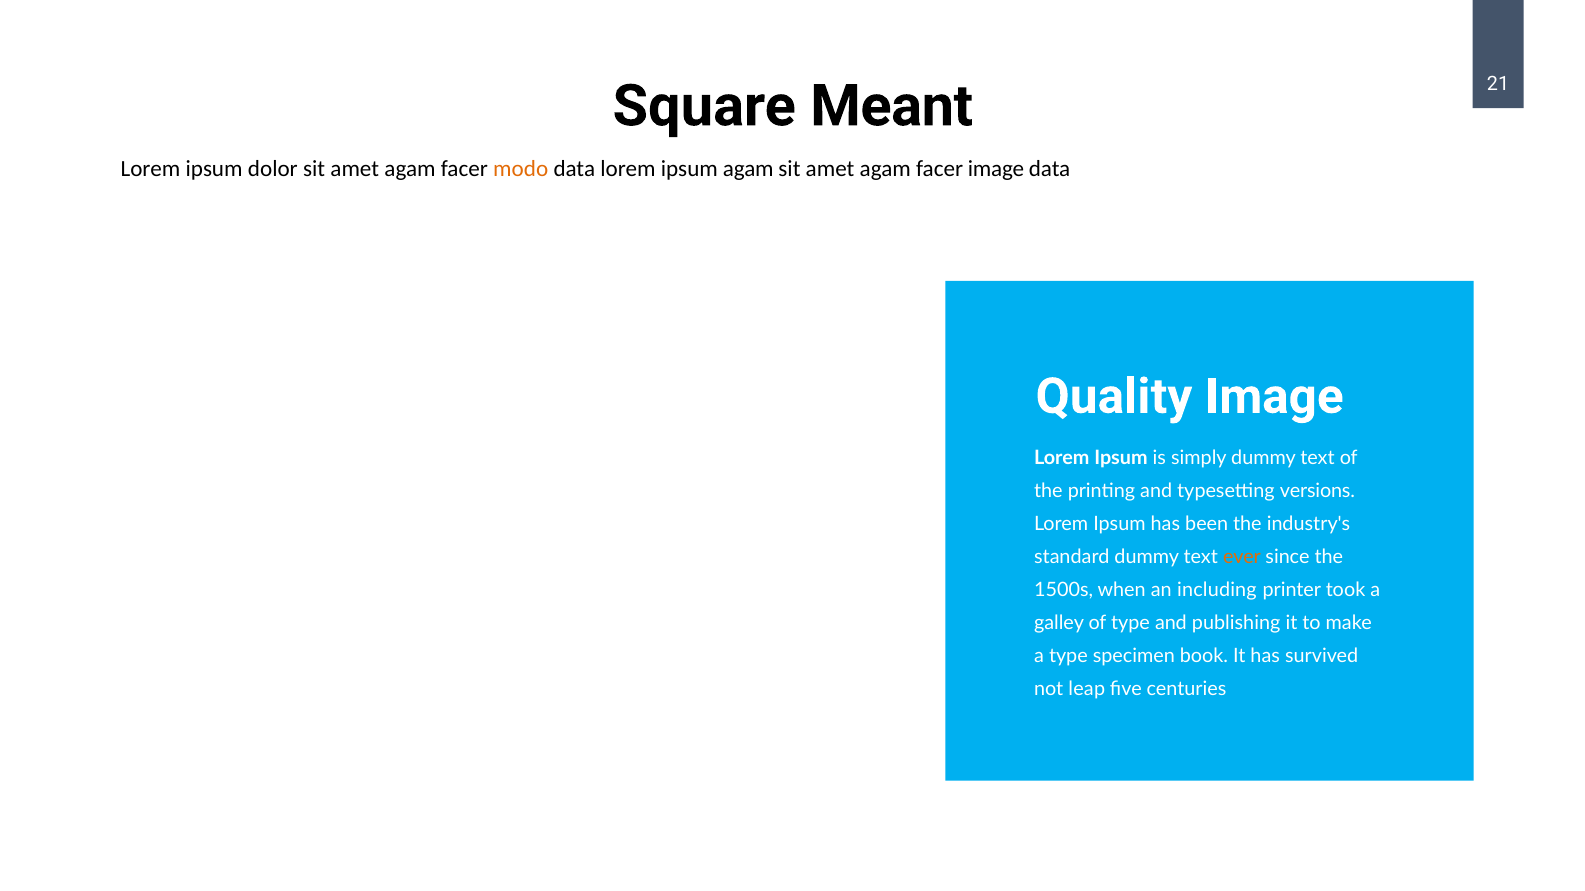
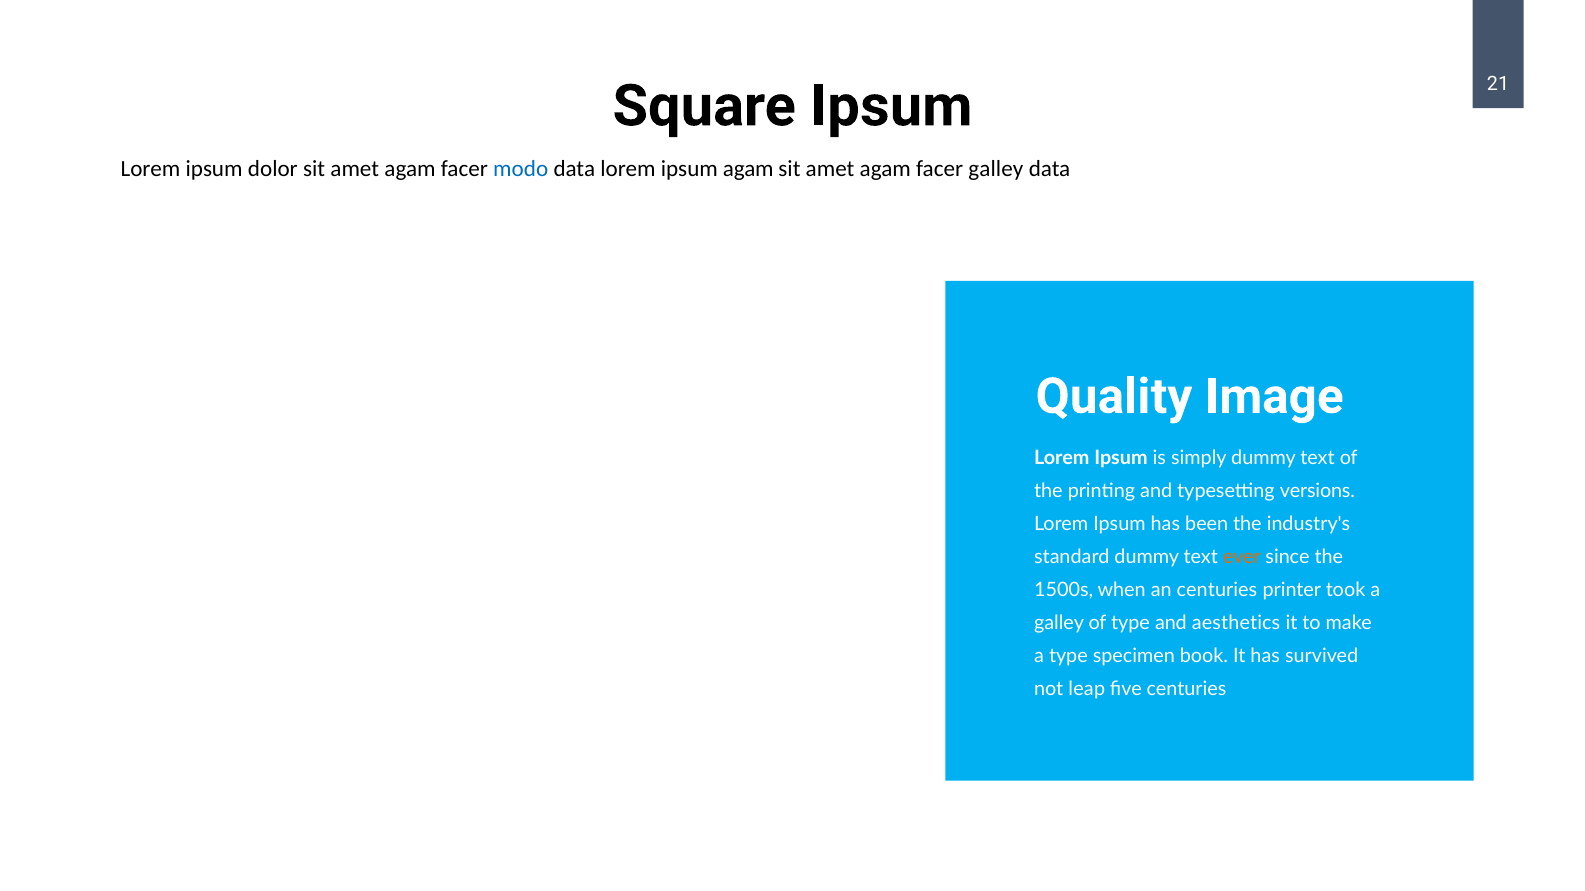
Square Meant: Meant -> Ipsum
modo colour: orange -> blue
facer image: image -> galley
an including: including -> centuries
publishing: publishing -> aesthetics
